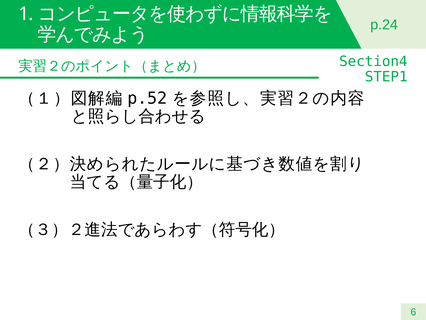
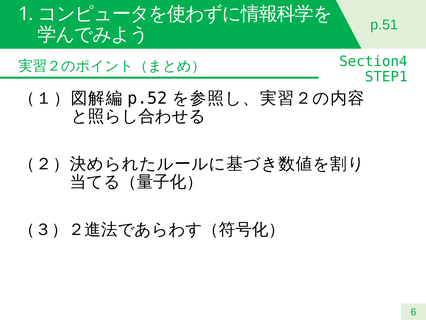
p.24: p.24 -> p.51
